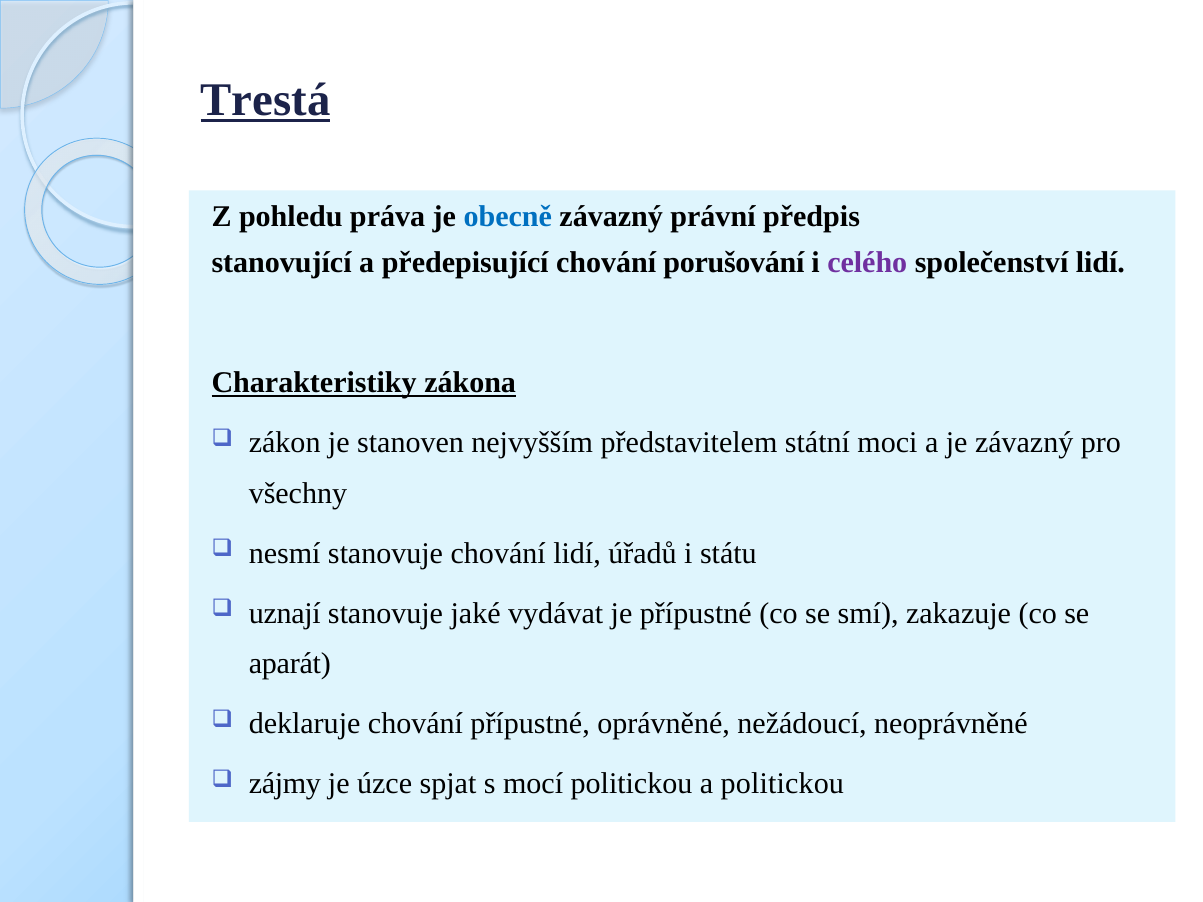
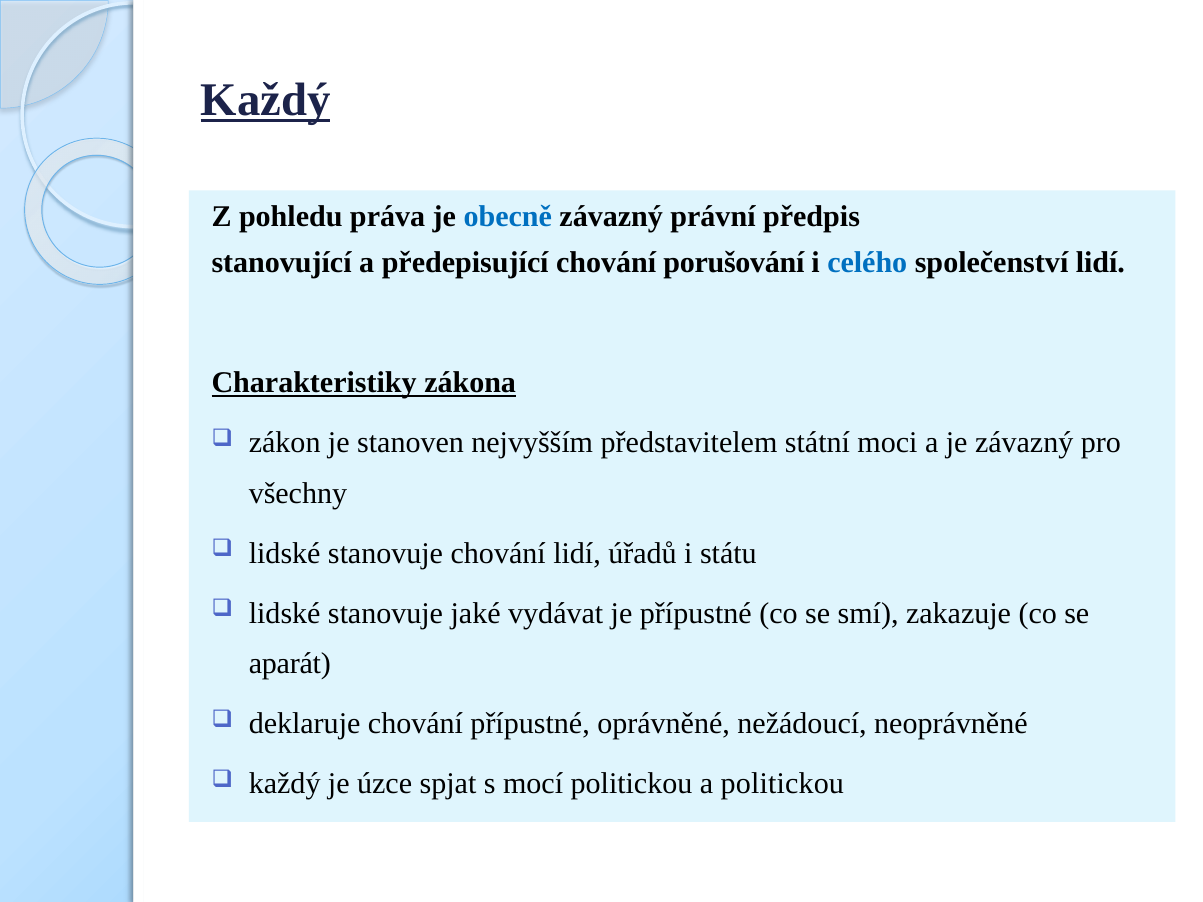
Trestá at (266, 100): Trestá -> Každý
celého colour: purple -> blue
nesmí at (285, 553): nesmí -> lidské
uznají at (285, 614): uznají -> lidské
zájmy at (285, 784): zájmy -> každý
